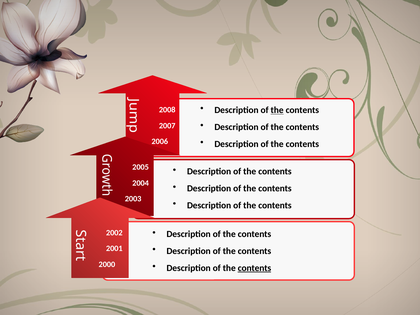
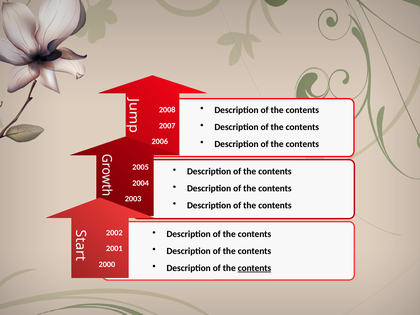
the at (277, 110) underline: present -> none
